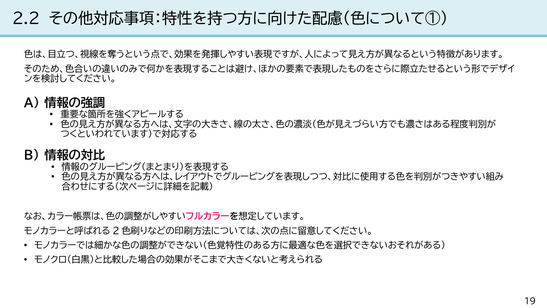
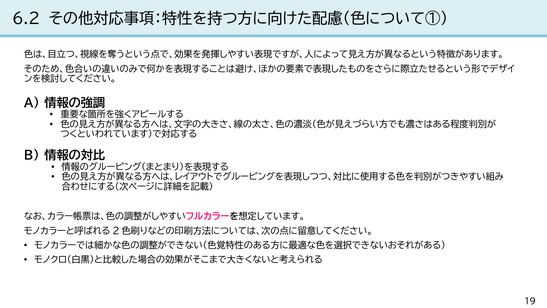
2.2: 2.2 -> 6.2
